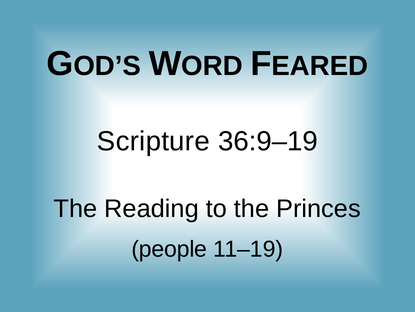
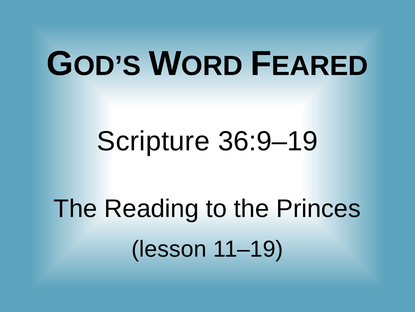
people: people -> lesson
